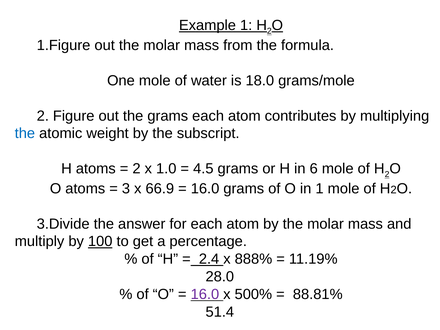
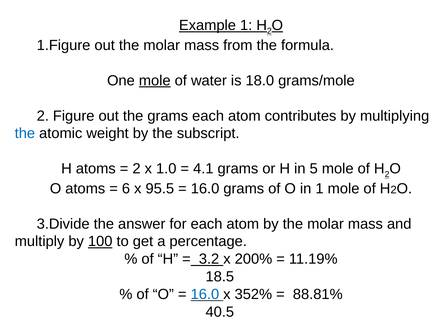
mole at (155, 81) underline: none -> present
4.5: 4.5 -> 4.1
6: 6 -> 5
3: 3 -> 6
66.9: 66.9 -> 95.5
2.4: 2.4 -> 3.2
888%: 888% -> 200%
28.0: 28.0 -> 18.5
16.0 at (205, 294) colour: purple -> blue
500%: 500% -> 352%
51.4: 51.4 -> 40.5
